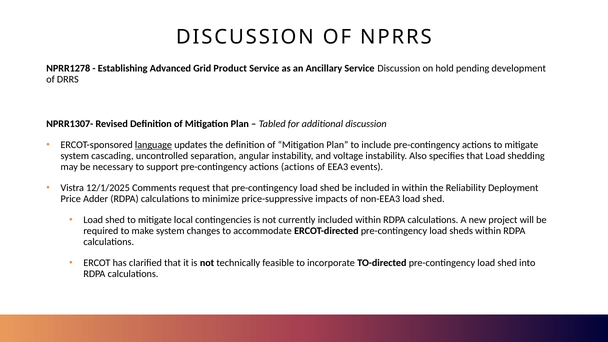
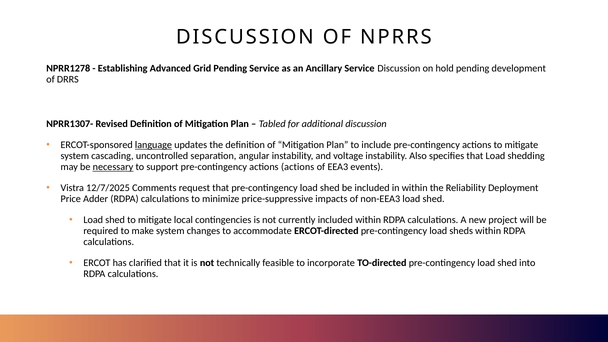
Grid Product: Product -> Pending
necessary underline: none -> present
12/1/2025: 12/1/2025 -> 12/7/2025
